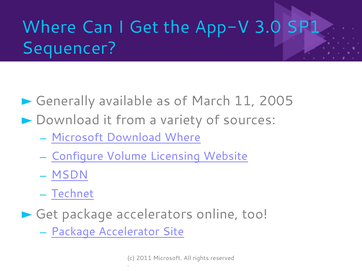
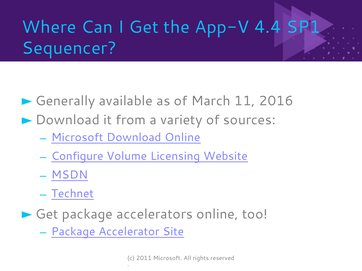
3.0: 3.0 -> 4.4
2005: 2005 -> 2016
Download Where: Where -> Online
